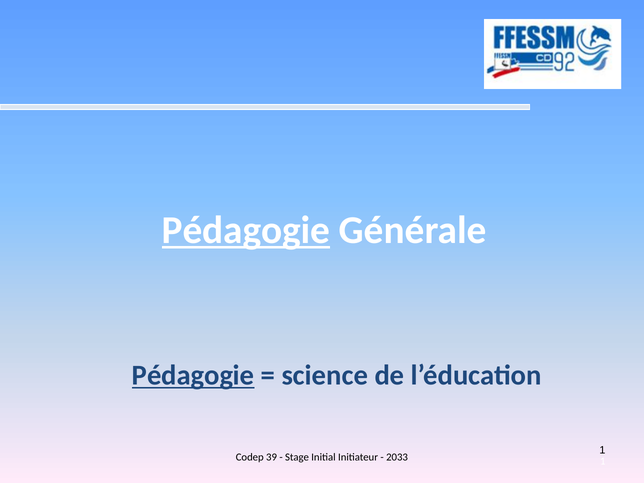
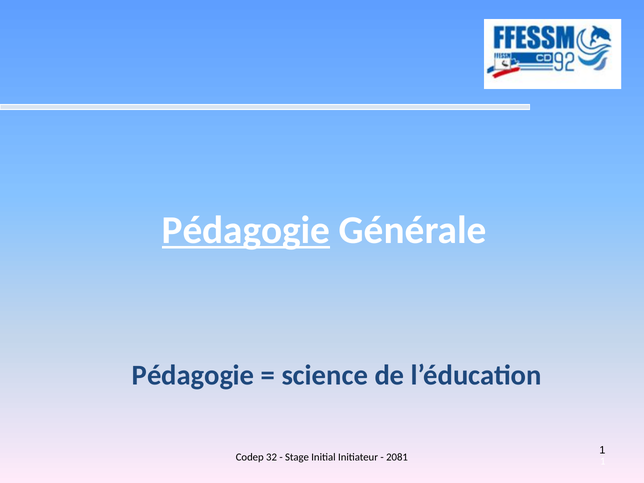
Pédagogie at (193, 375) underline: present -> none
39: 39 -> 32
2033: 2033 -> 2081
